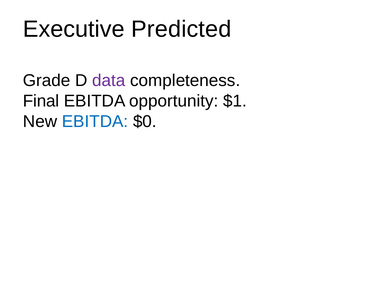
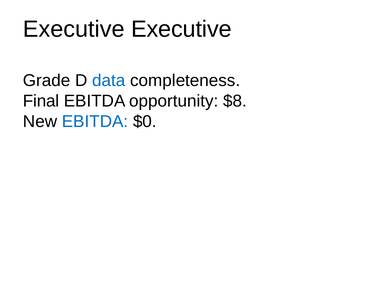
Executive Predicted: Predicted -> Executive
data colour: purple -> blue
$1: $1 -> $8
